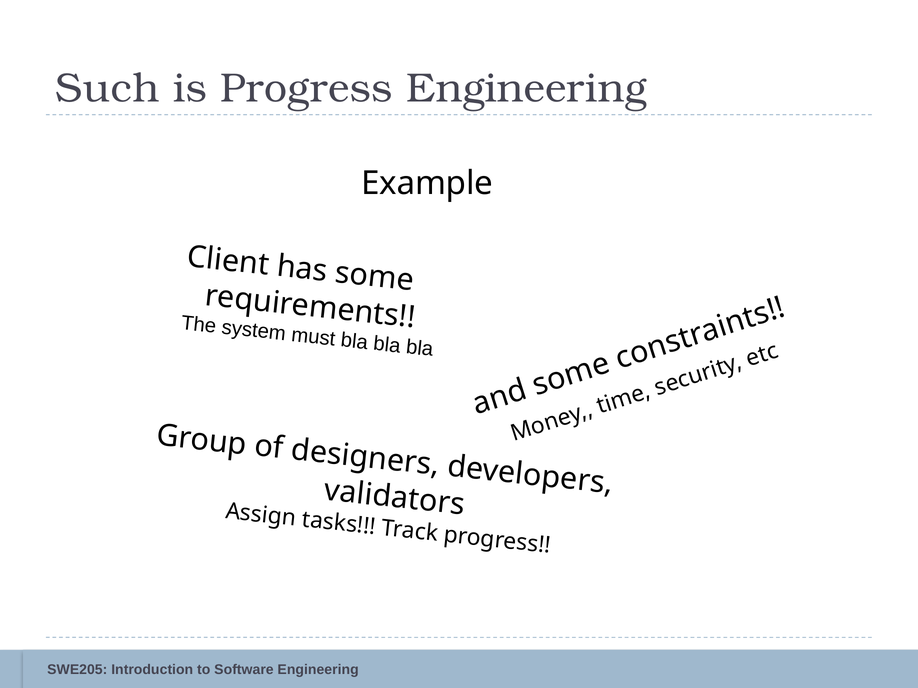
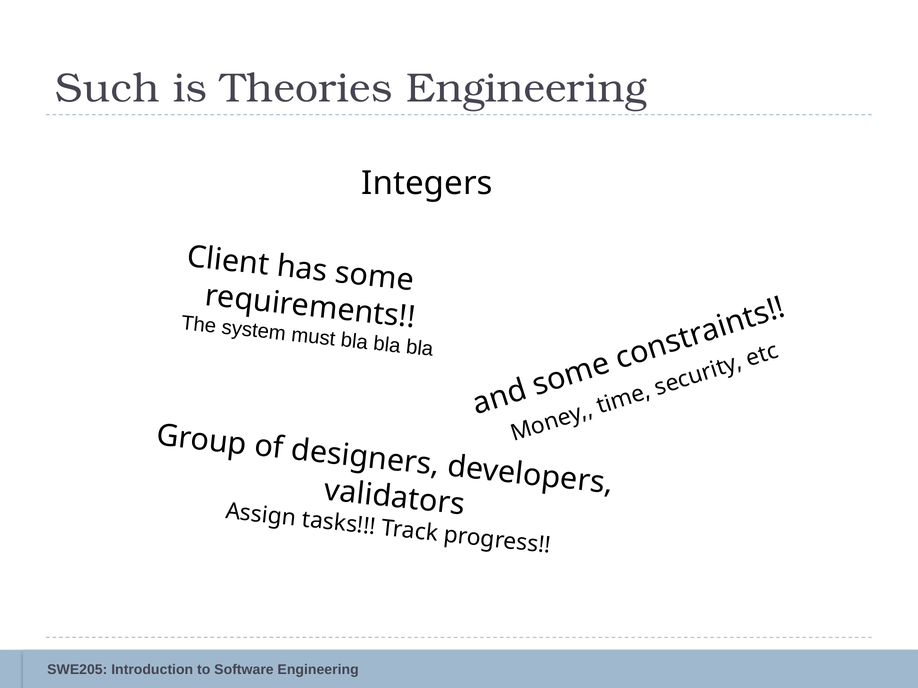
is Progress: Progress -> Theories
Example: Example -> Integers
